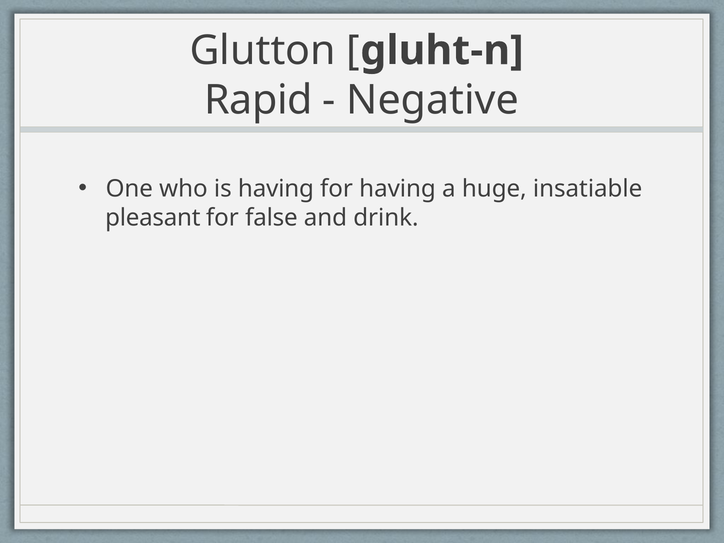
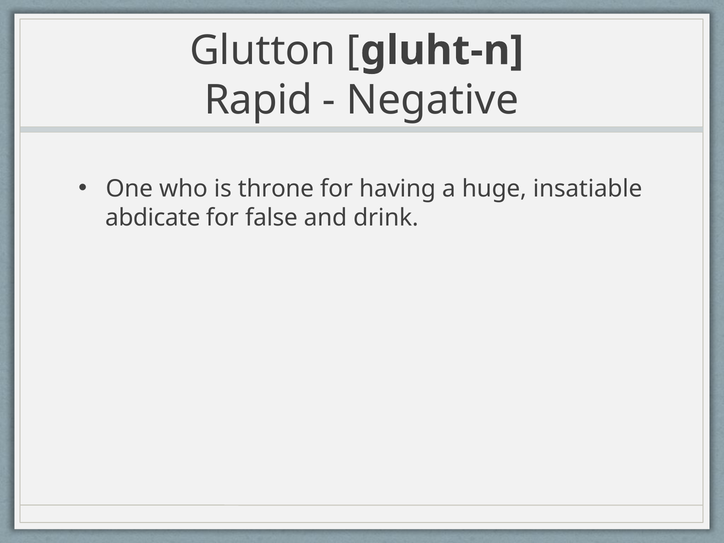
is having: having -> throne
pleasant: pleasant -> abdicate
